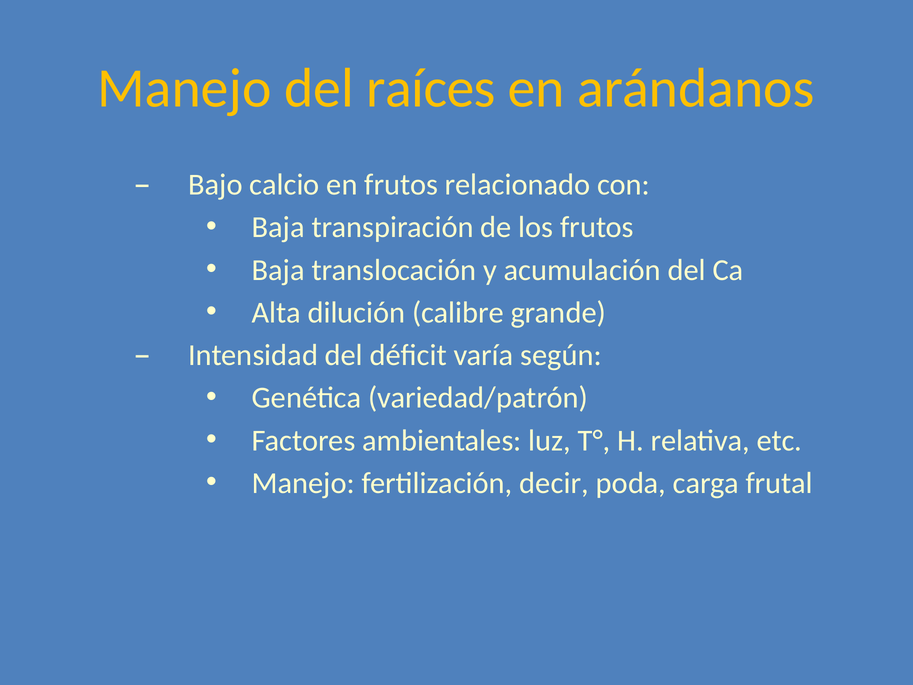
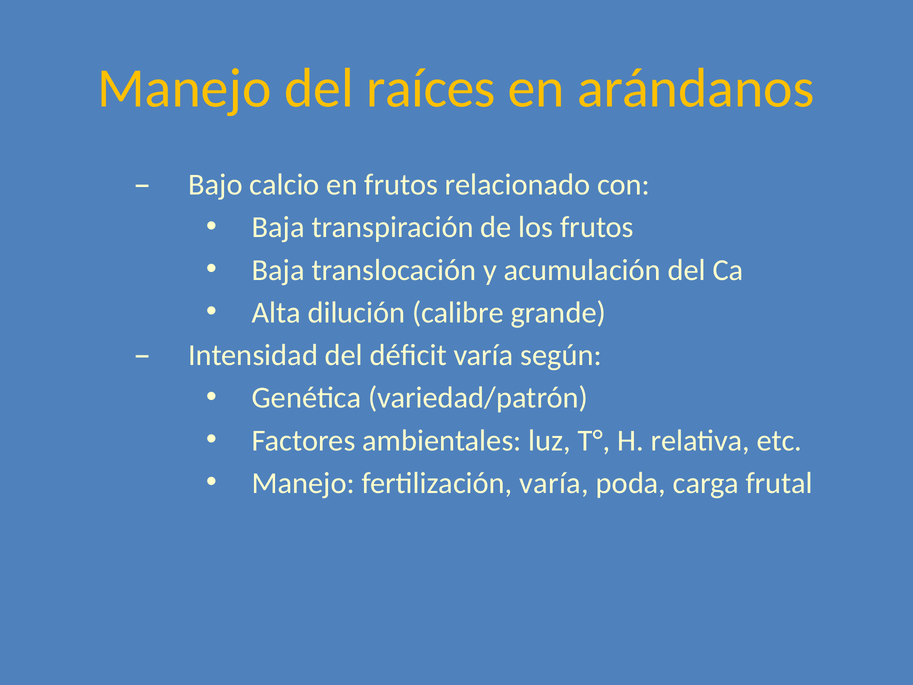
fertilización decir: decir -> varía
